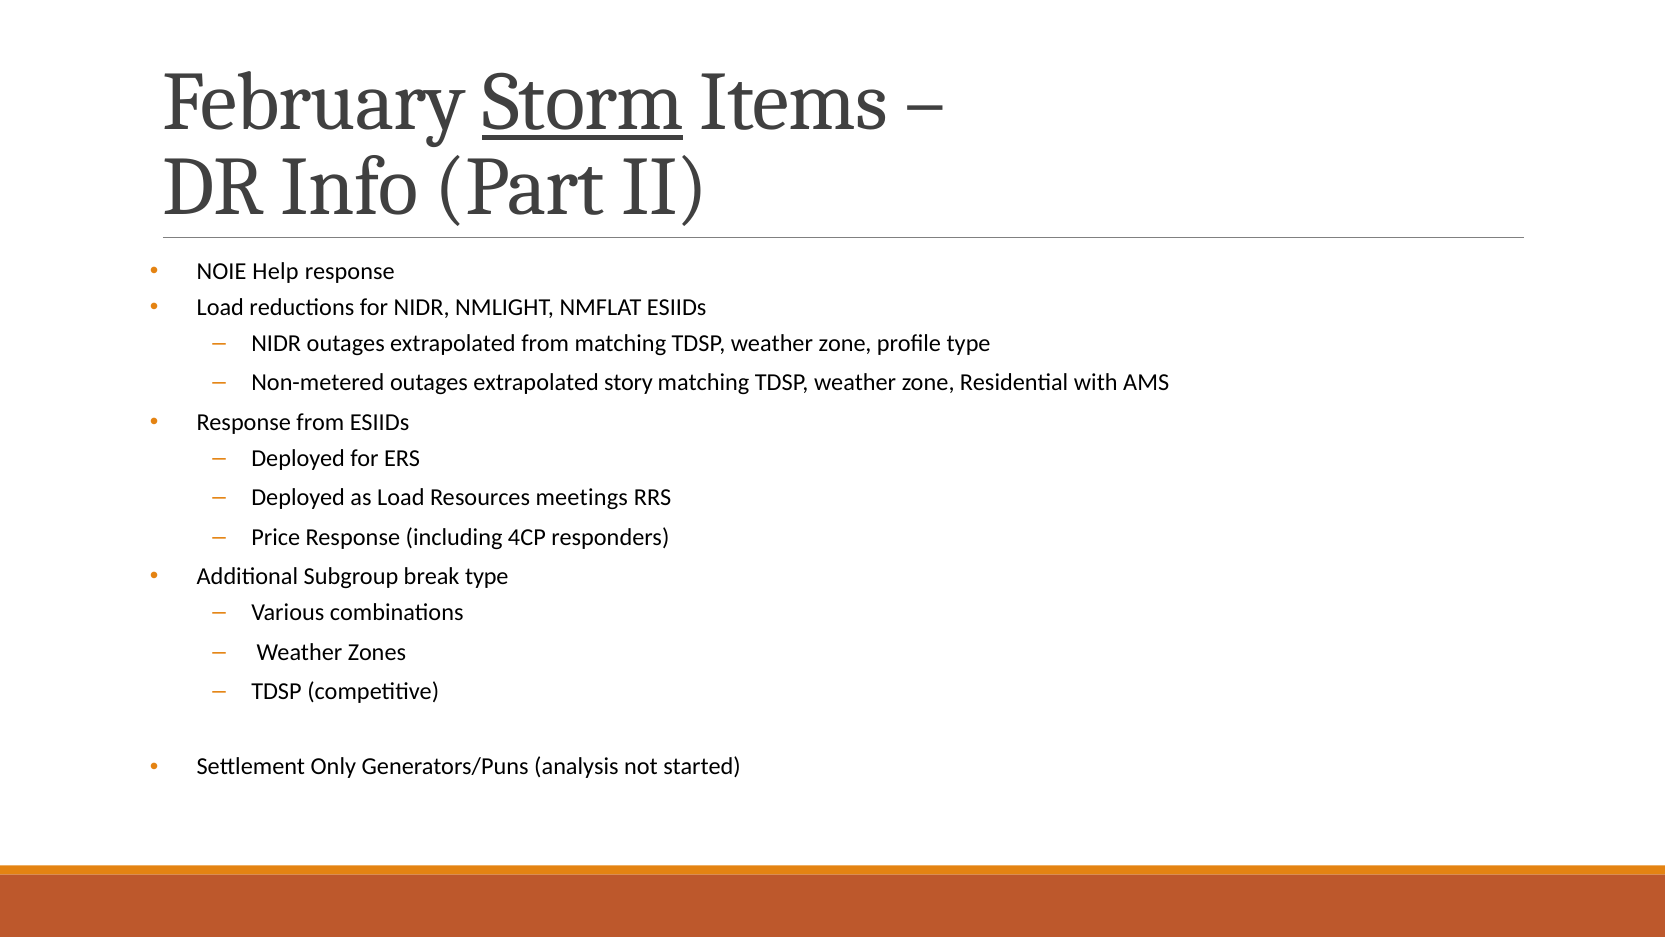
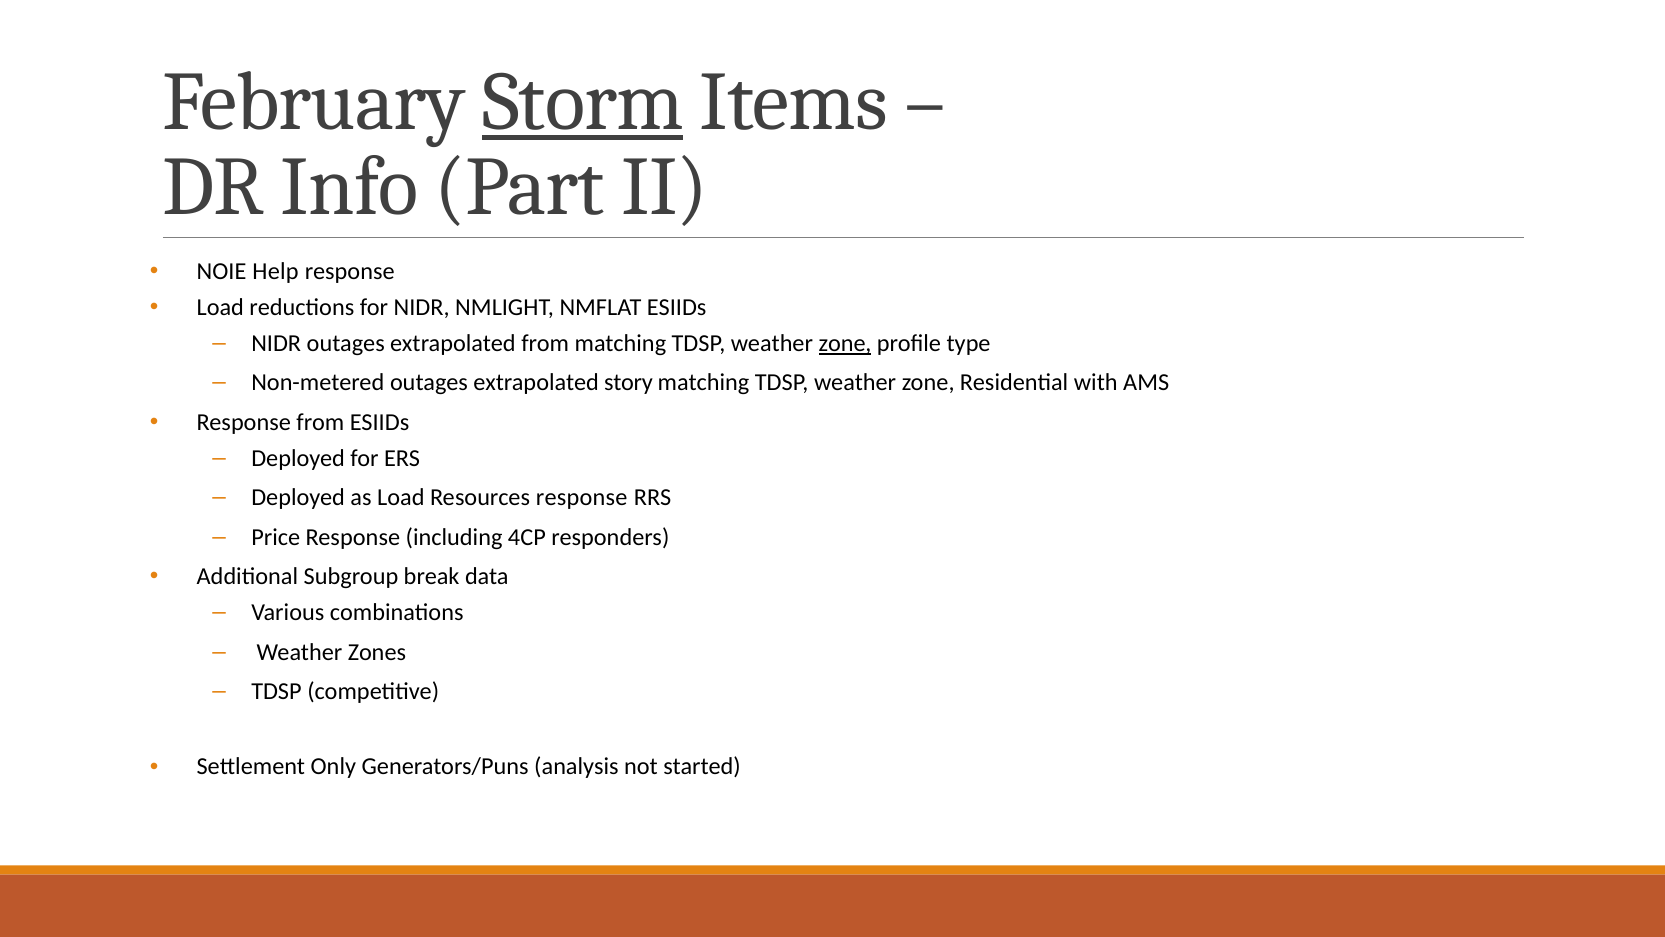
zone at (845, 343) underline: none -> present
Resources meetings: meetings -> response
break type: type -> data
